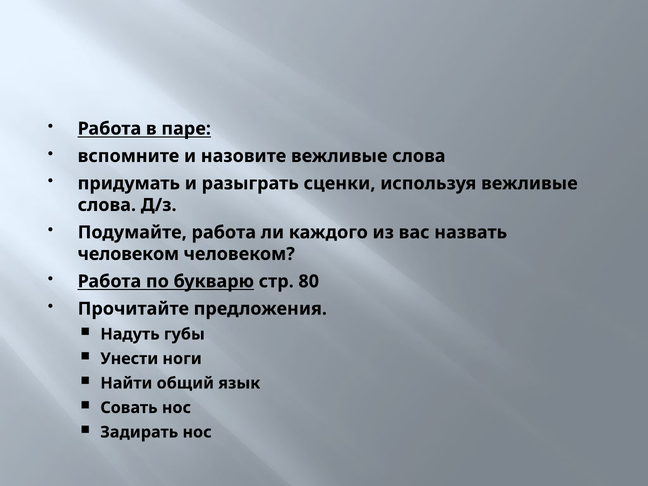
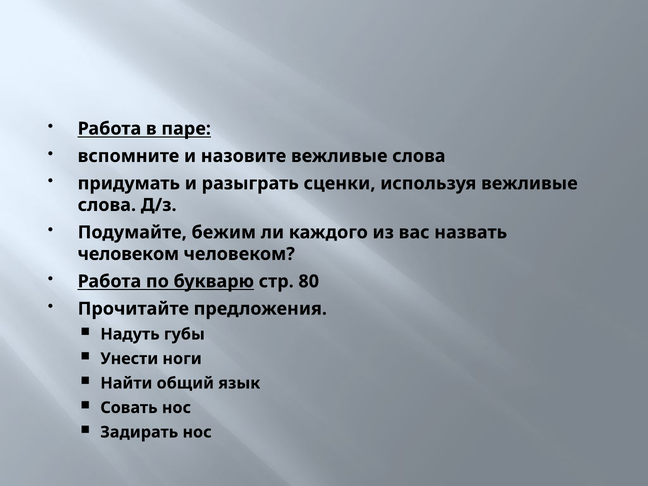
Подумайте работа: работа -> бежим
